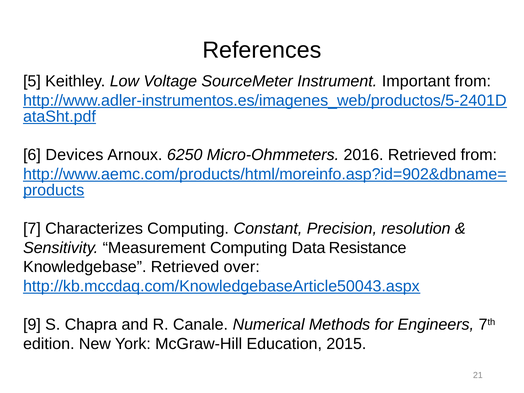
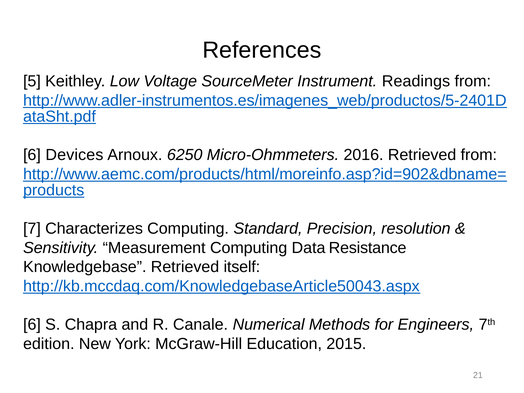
Important: Important -> Readings
Constant: Constant -> Standard
over: over -> itself
9 at (32, 325): 9 -> 6
